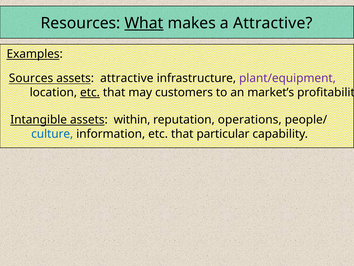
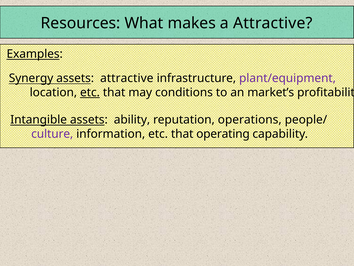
What underline: present -> none
Sources: Sources -> Synergy
customers: customers -> conditions
within: within -> ability
culture colour: blue -> purple
particular: particular -> operating
